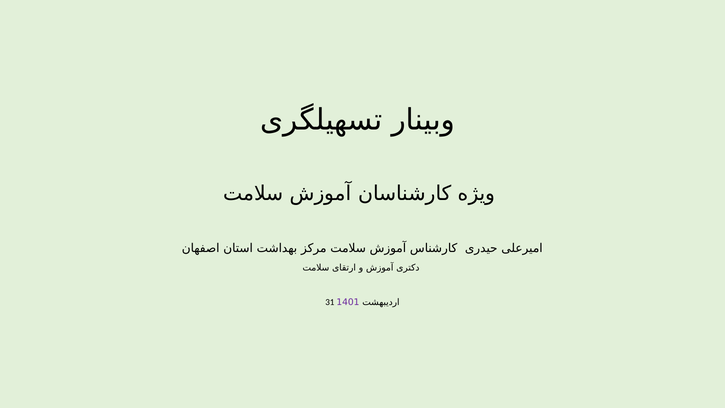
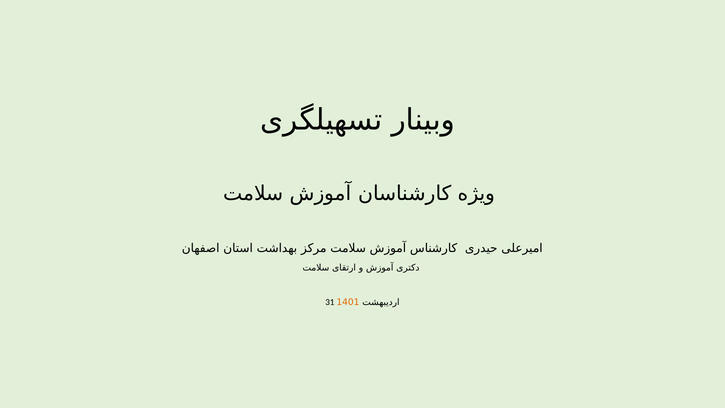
1401 colour: purple -> orange
